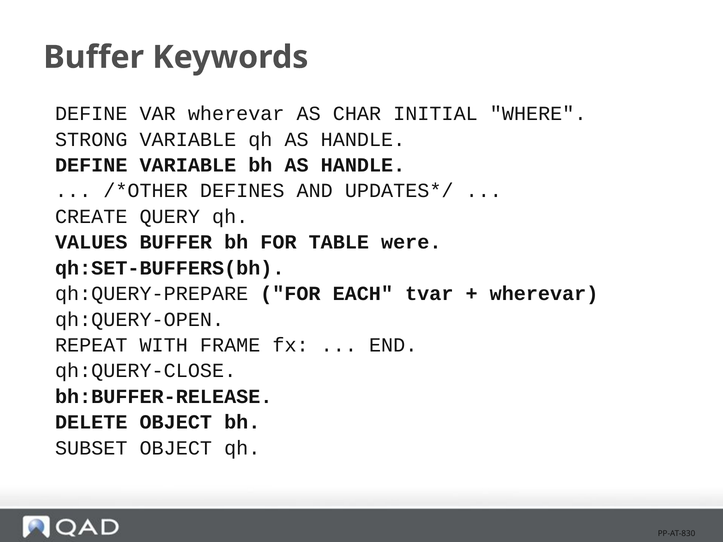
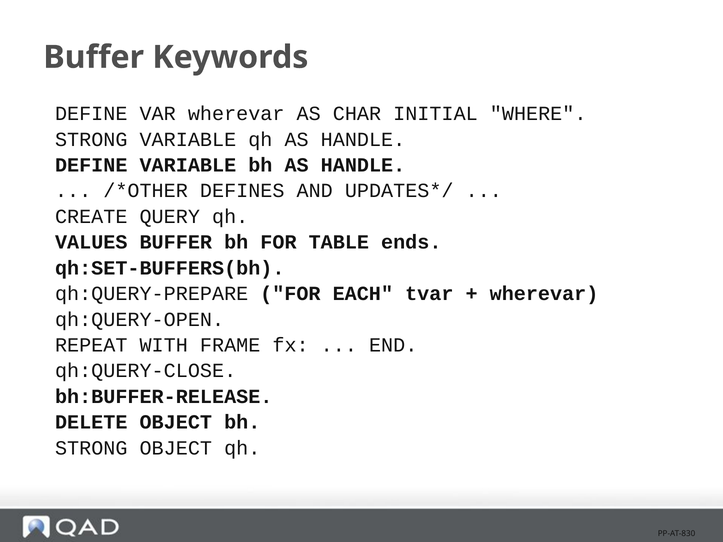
were: were -> ends
SUBSET at (91, 448): SUBSET -> STRONG
